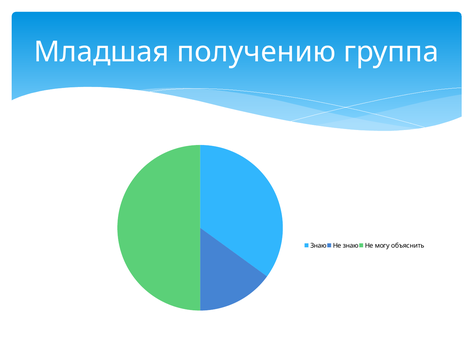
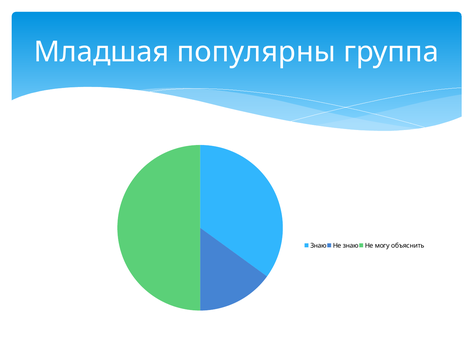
получению: получению -> популярны
